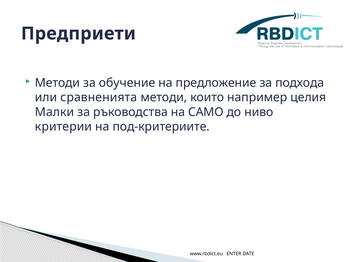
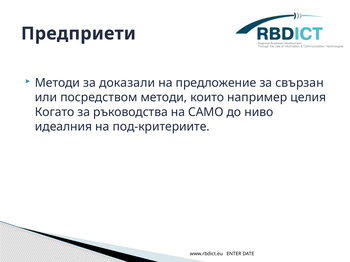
обучение: обучение -> доказали
подхода: подхода -> свързан
сравненията: сравненията -> посредством
Малки: Малки -> Когато
критерии: критерии -> идеалния
